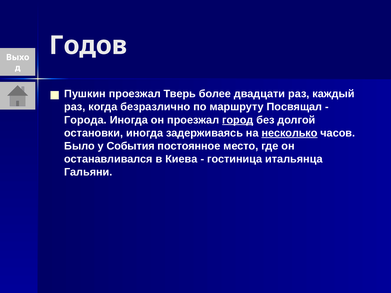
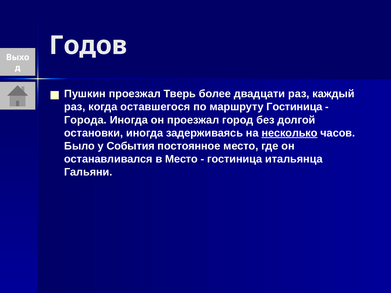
безразлично: безразлично -> оставшегося
маршруту Посвящал: Посвящал -> Гостиница
город underline: present -> none
в Киева: Киева -> Место
